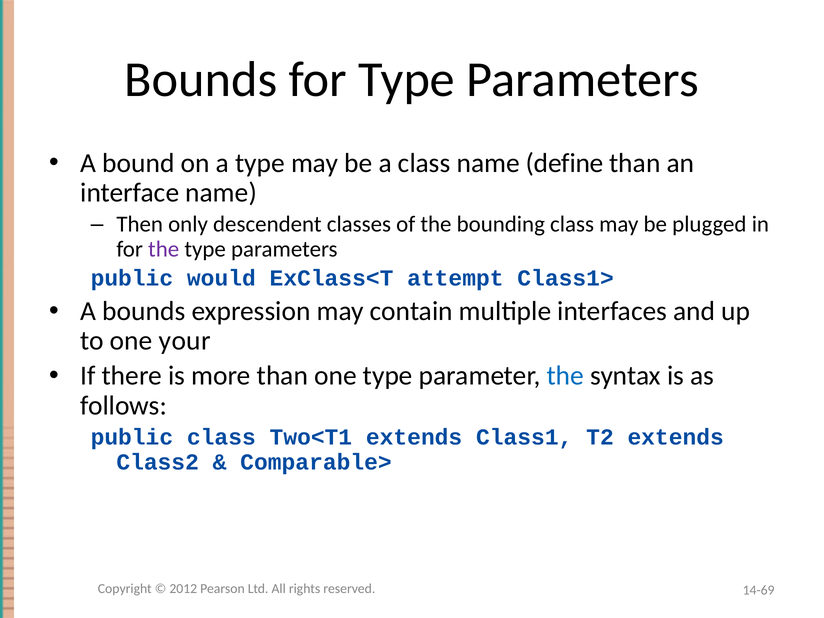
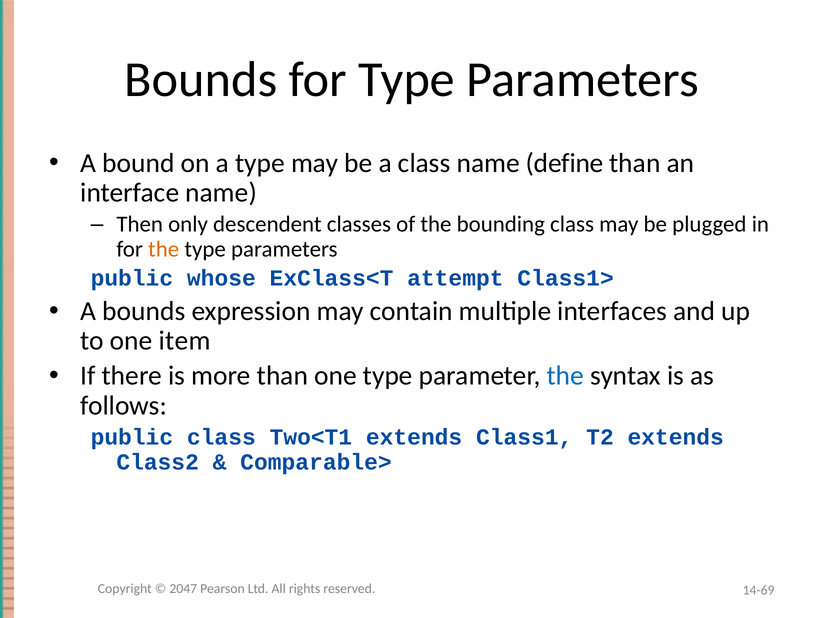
the at (164, 249) colour: purple -> orange
would: would -> whose
your: your -> item
2012: 2012 -> 2047
